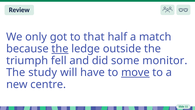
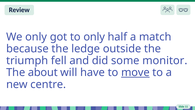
to that: that -> only
the at (60, 49) underline: present -> none
study: study -> about
